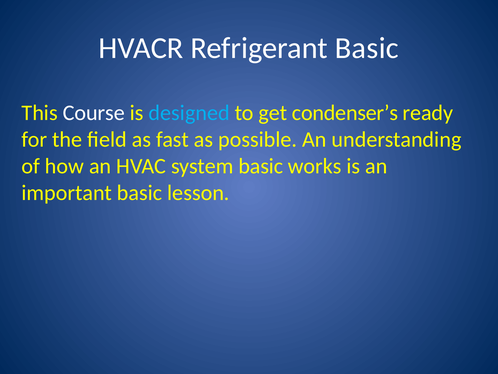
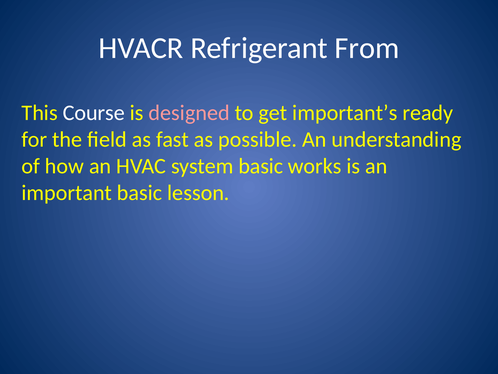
Refrigerant Basic: Basic -> From
designed colour: light blue -> pink
condenser’s: condenser’s -> important’s
